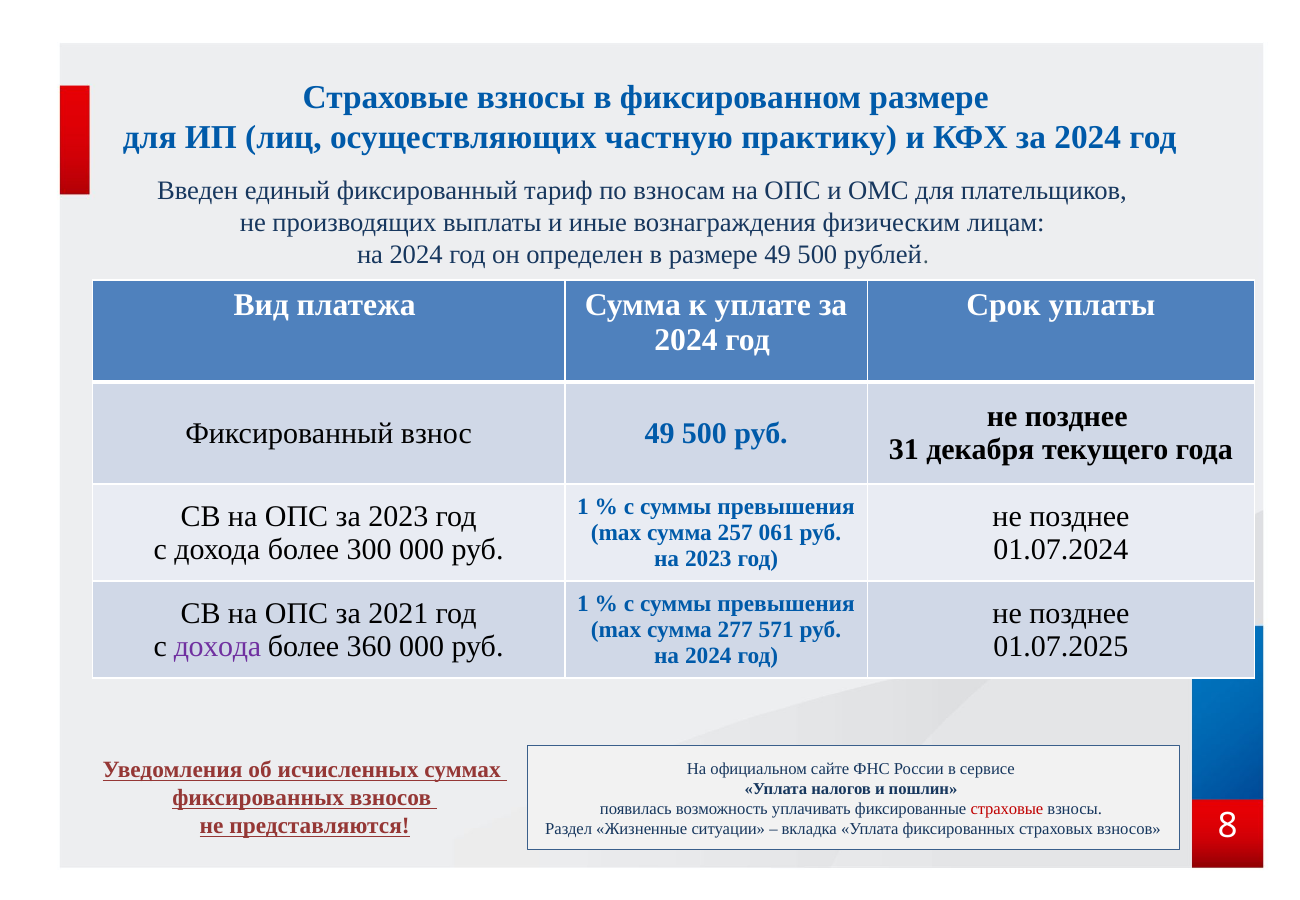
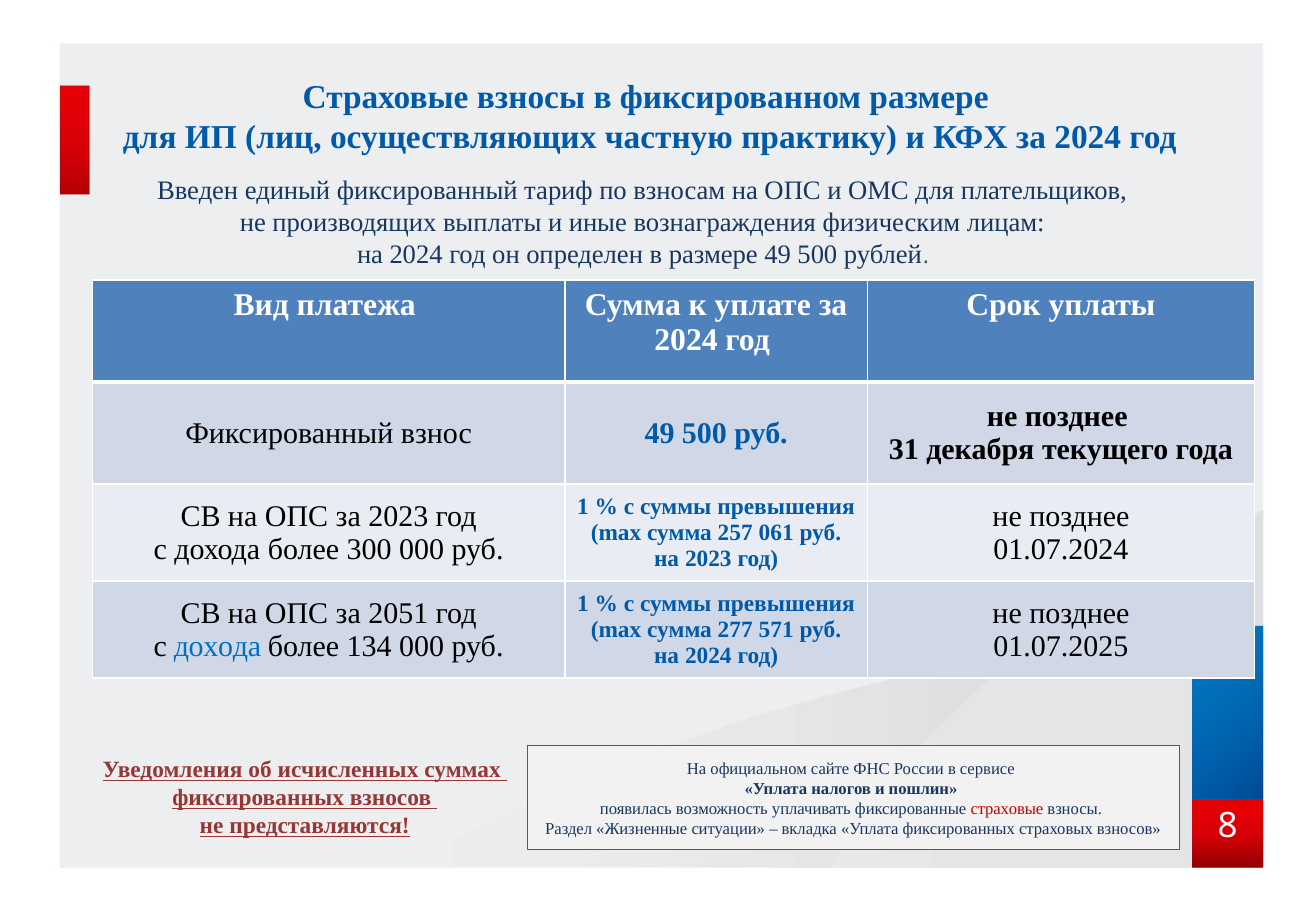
2021: 2021 -> 2051
дохода at (217, 646) colour: purple -> blue
360: 360 -> 134
